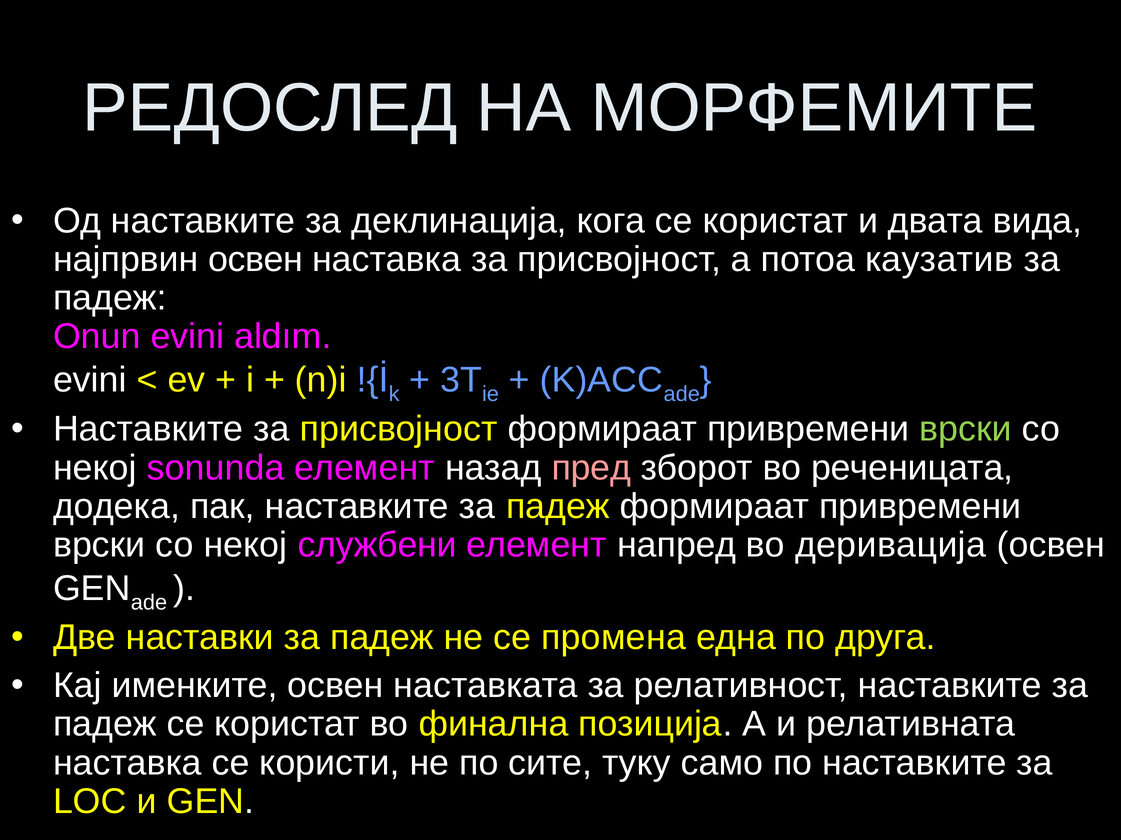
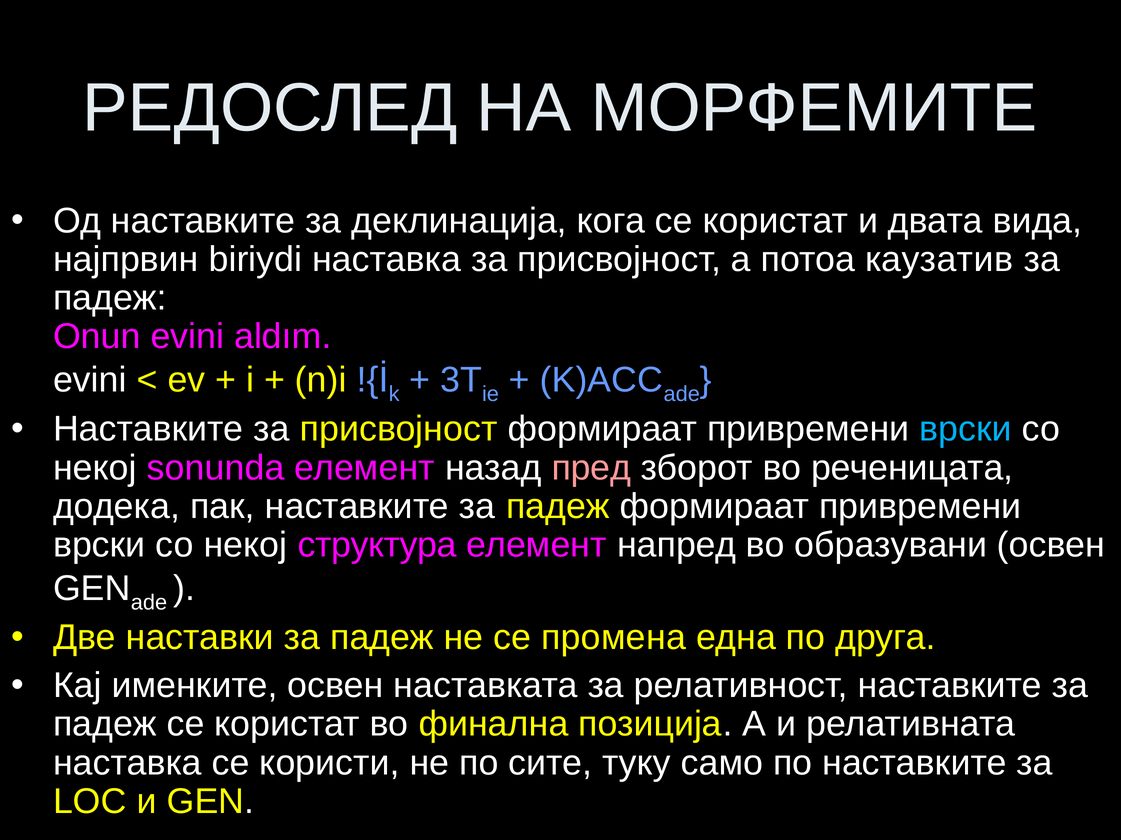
најпрвин освен: освен -> biriydi
врски at (966, 430) colour: light green -> light blue
службени: службени -> структура
деривација: деривација -> образувани
